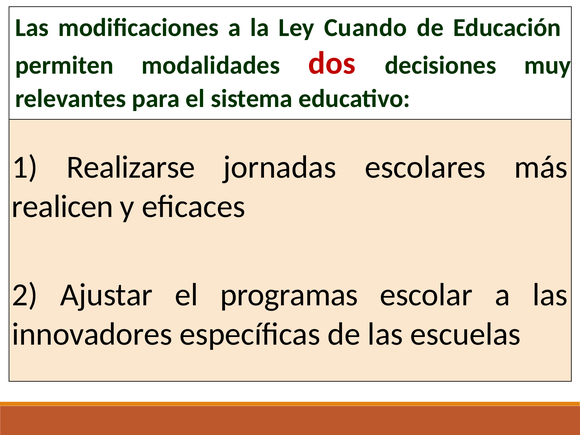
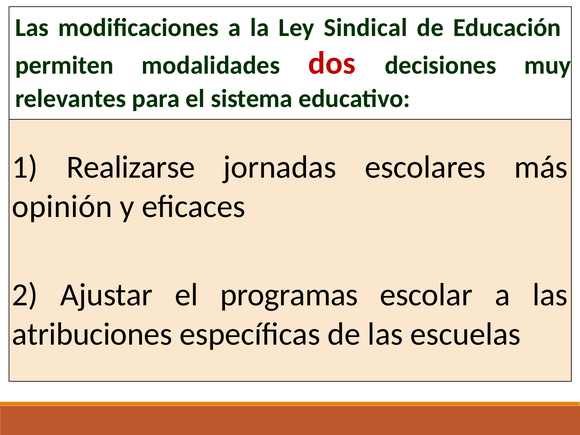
Cuando: Cuando -> Sindical
realicen: realicen -> opinión
innovadores: innovadores -> atribuciones
